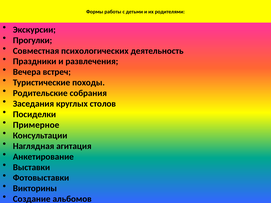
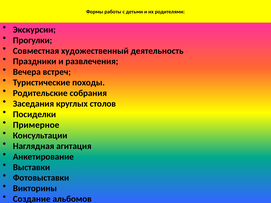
психологических: психологических -> художественный
